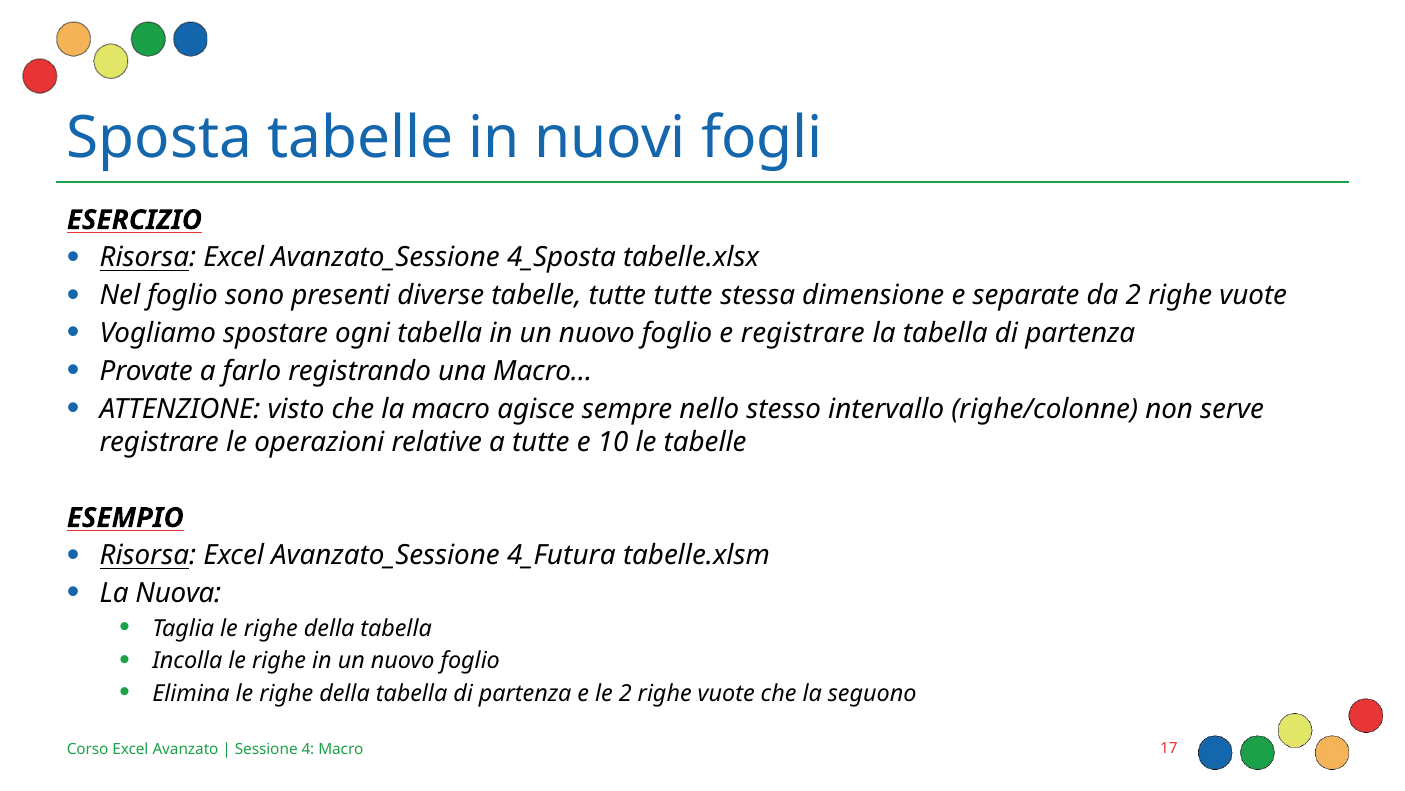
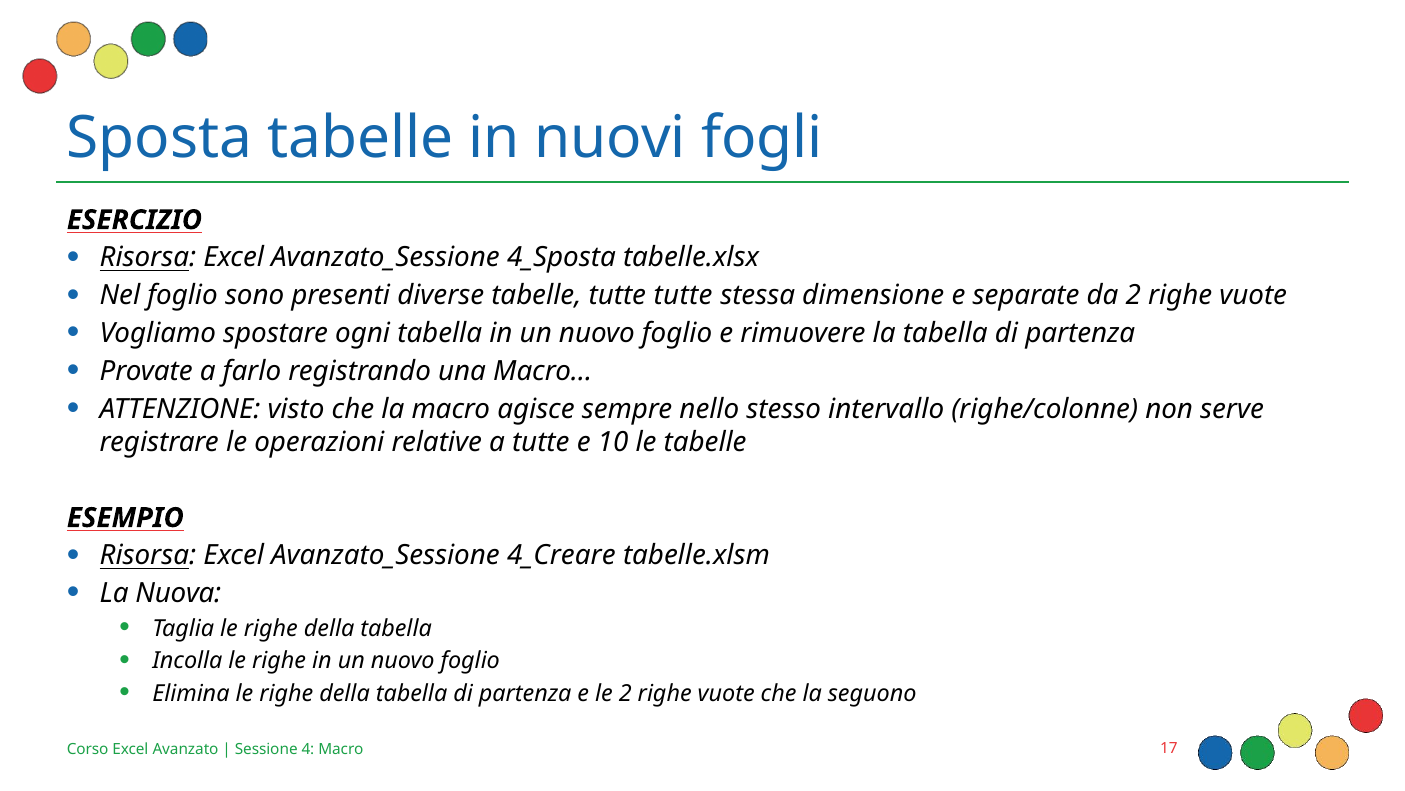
e registrare: registrare -> rimuovere
4_Futura: 4_Futura -> 4_Creare
